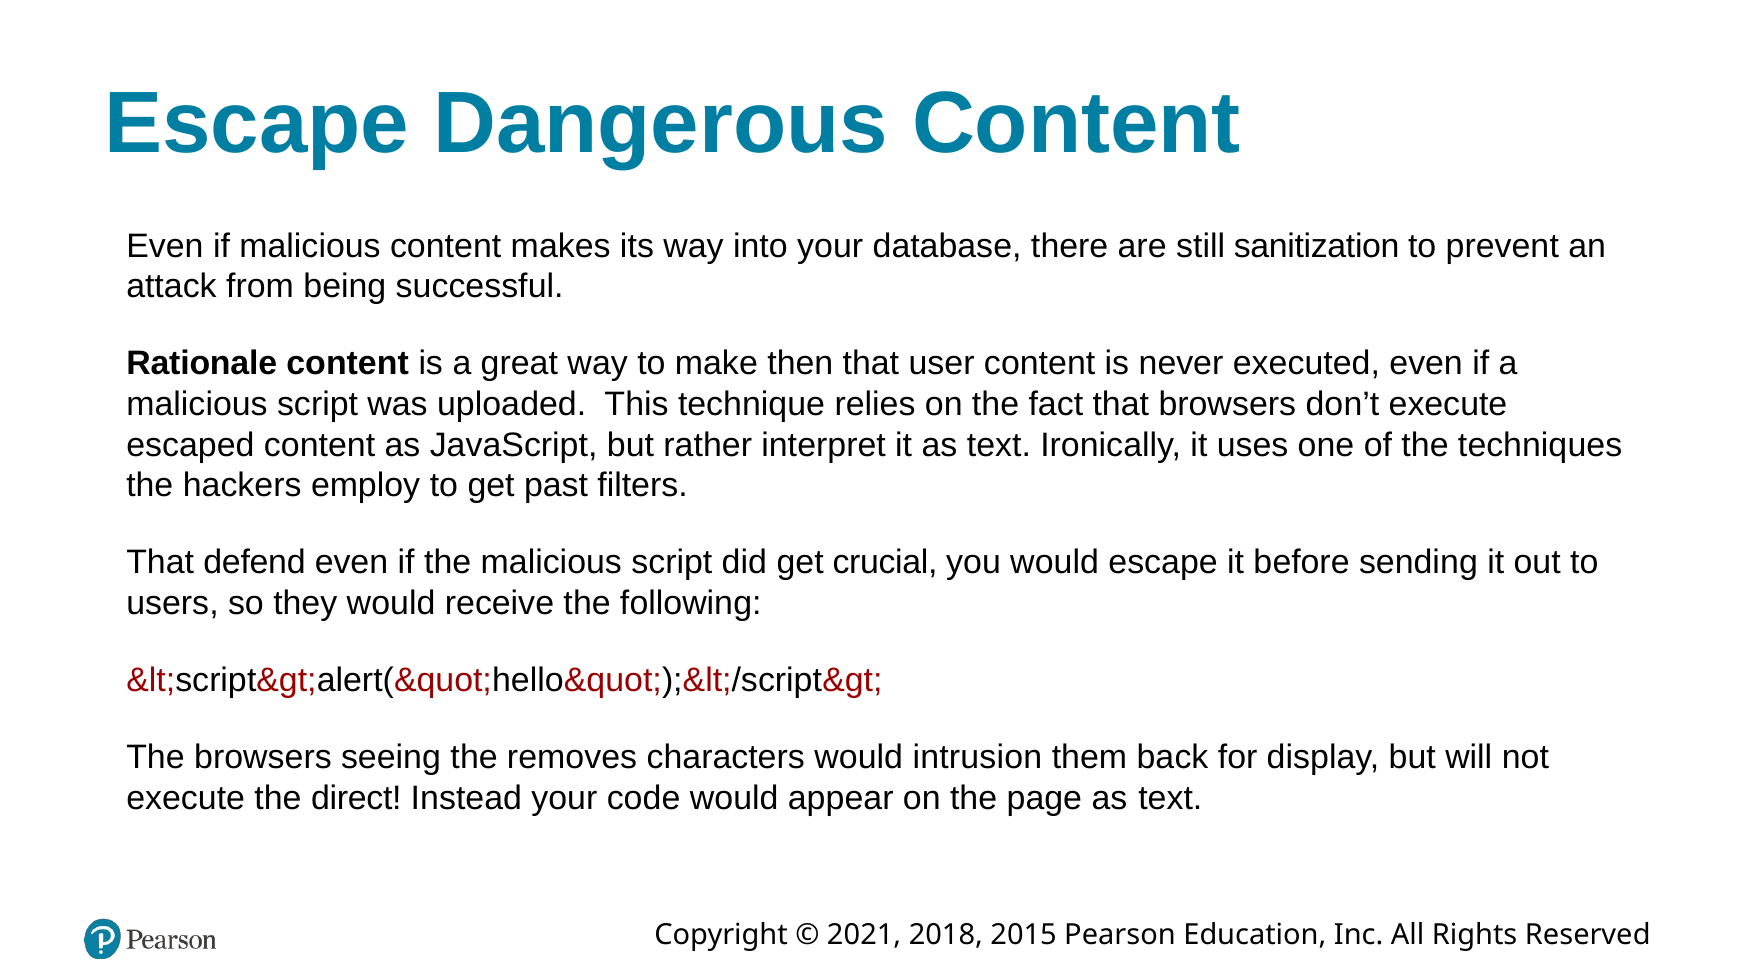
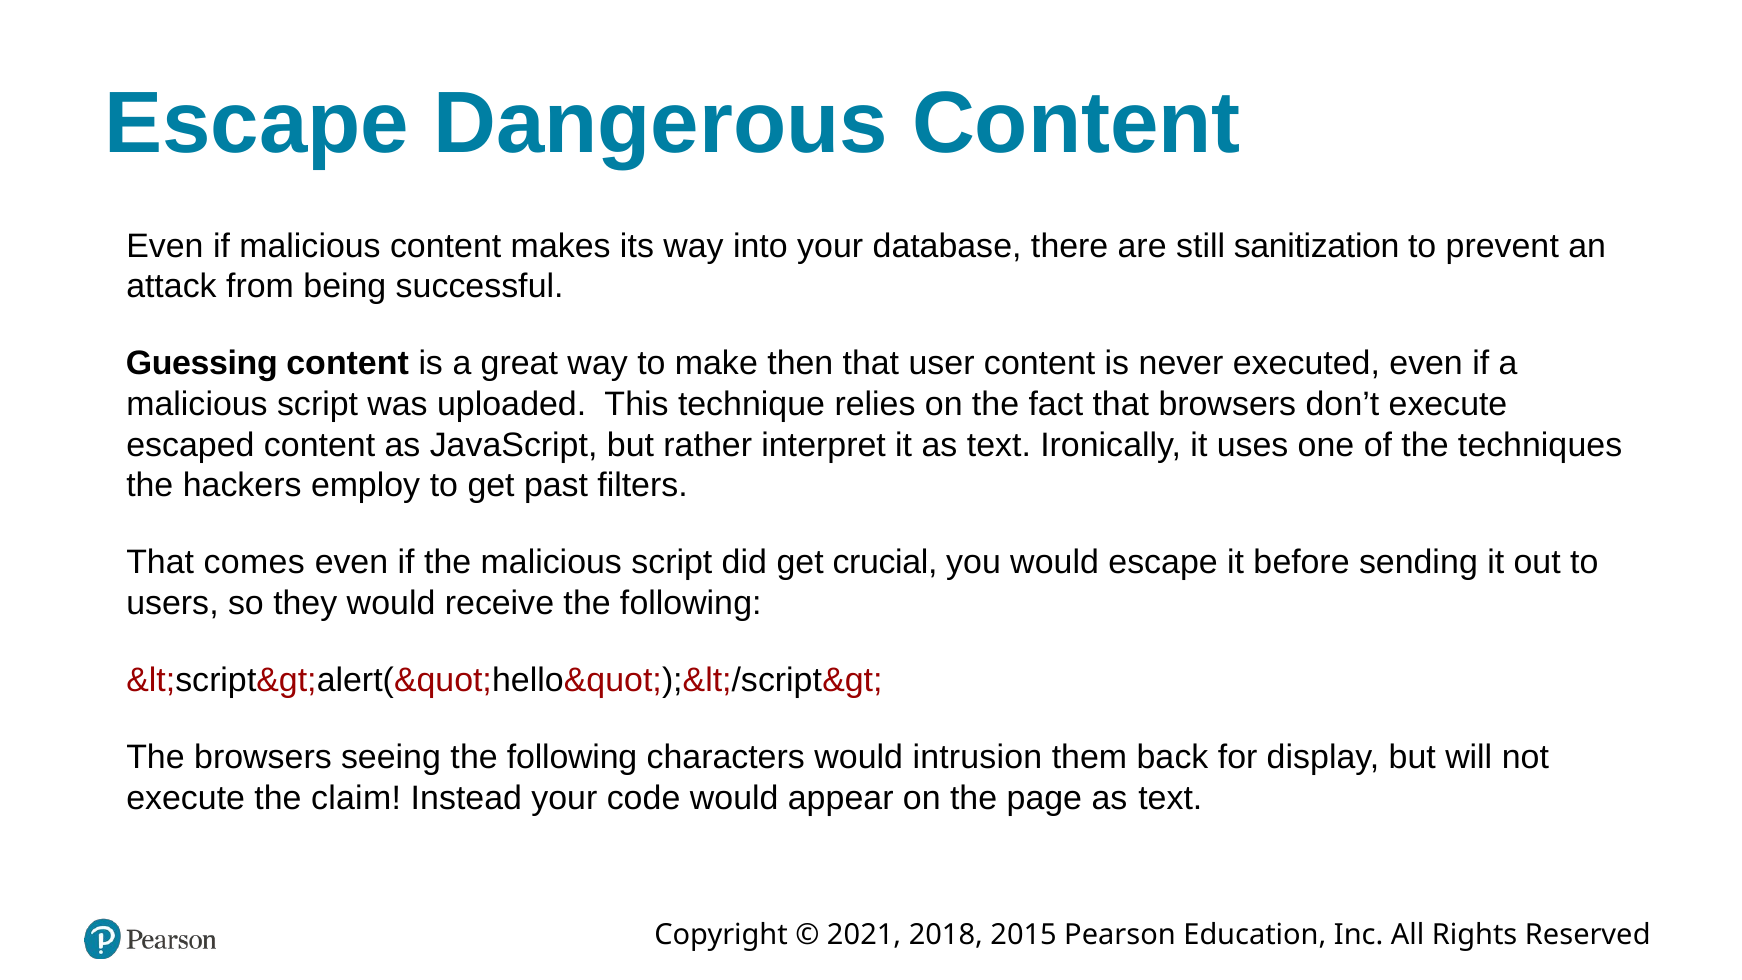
Rationale: Rationale -> Guessing
defend: defend -> comes
seeing the removes: removes -> following
direct: direct -> claim
